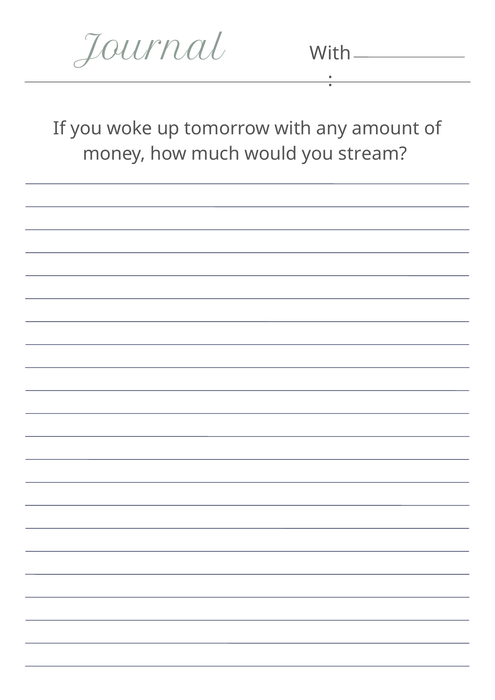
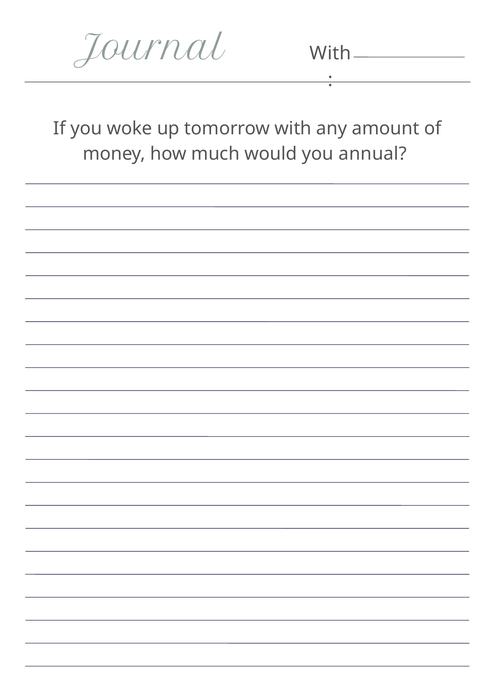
stream: stream -> annual
